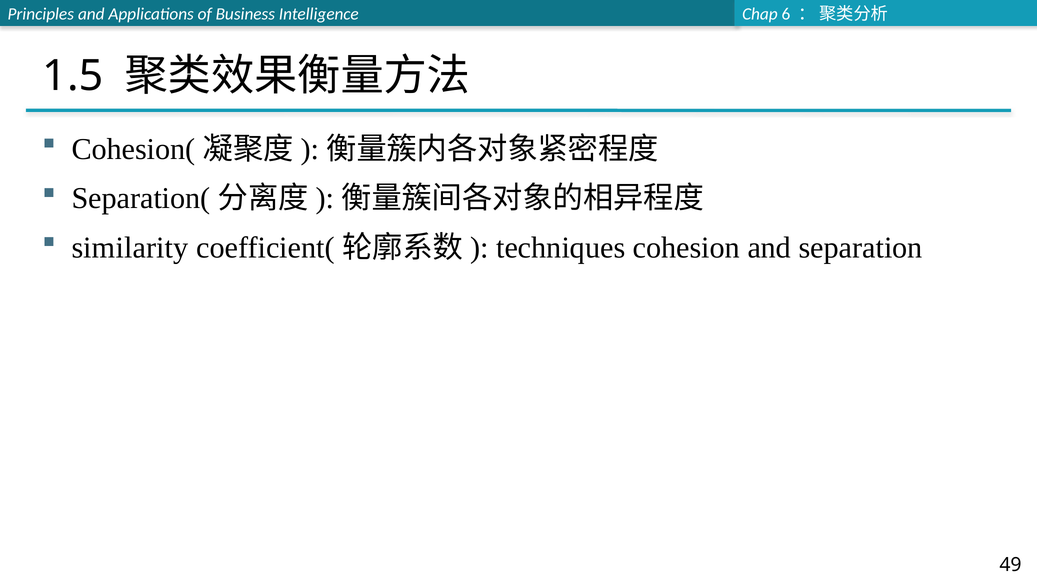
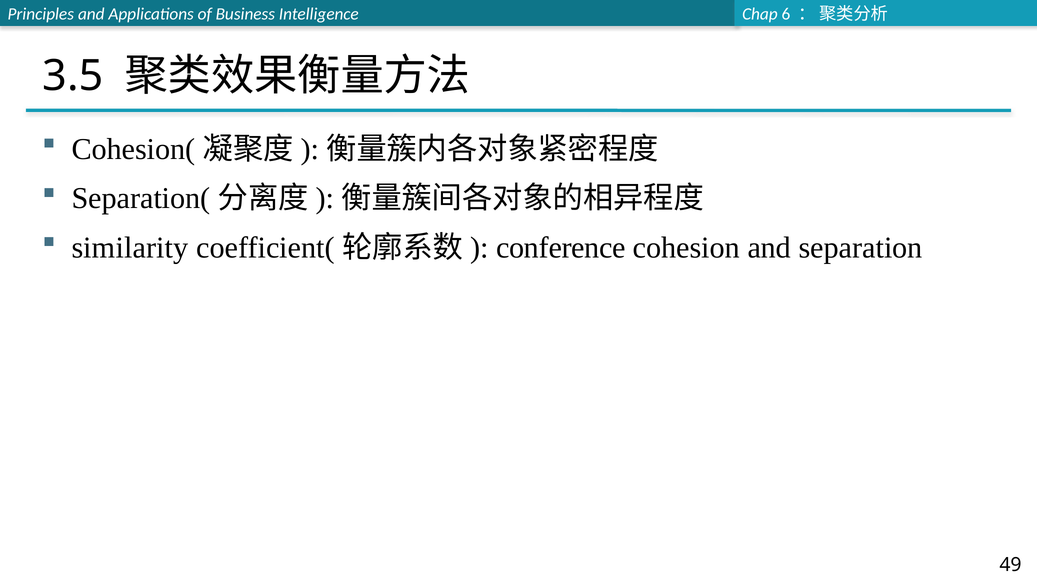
1.5: 1.5 -> 3.5
techniques: techniques -> conference
